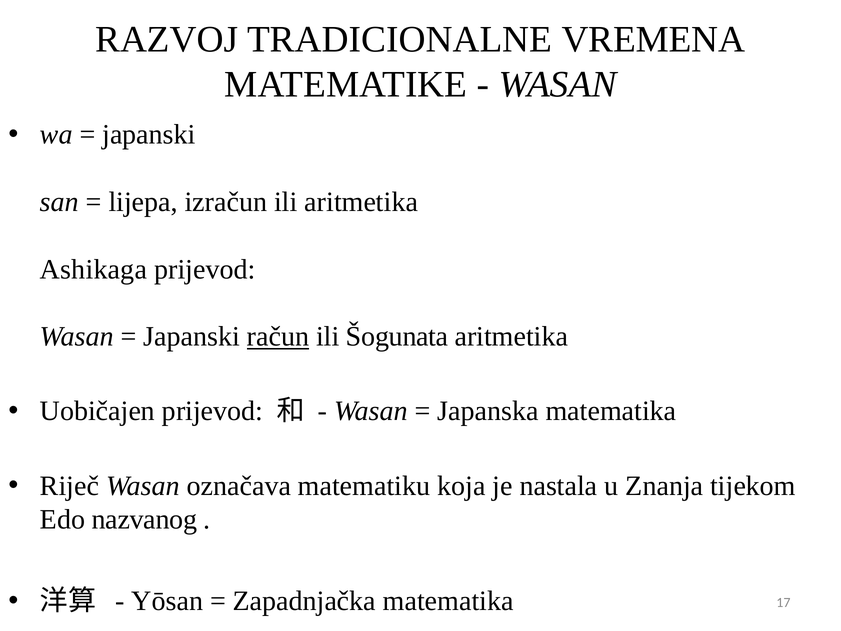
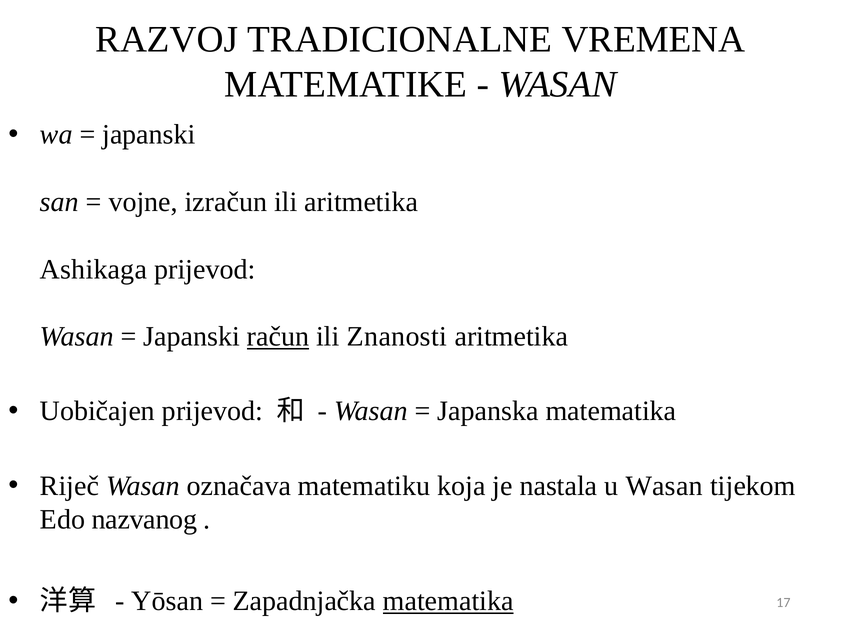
lijepa: lijepa -> vojne
Šogunata: Šogunata -> Znanosti
u Znanja: Znanja -> Wasan
matematika at (448, 601) underline: none -> present
